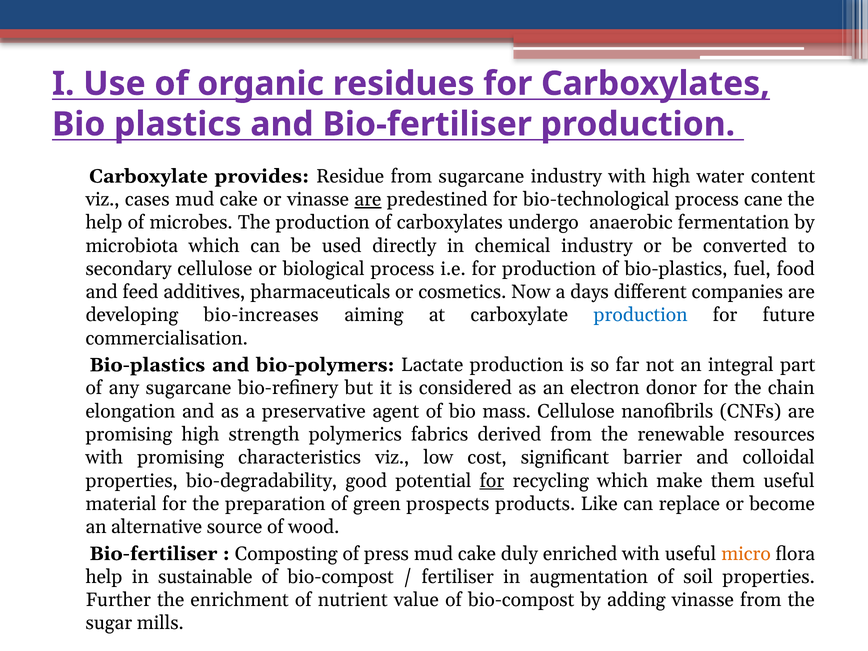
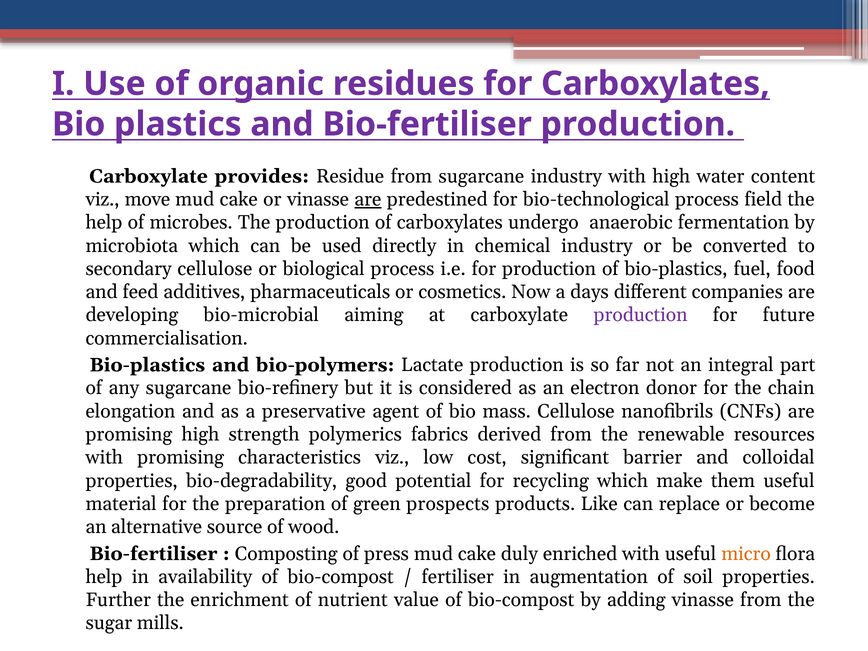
cases: cases -> move
cane: cane -> field
bio-increases: bio-increases -> bio-microbial
production at (641, 315) colour: blue -> purple
for at (492, 481) underline: present -> none
sustainable: sustainable -> availability
